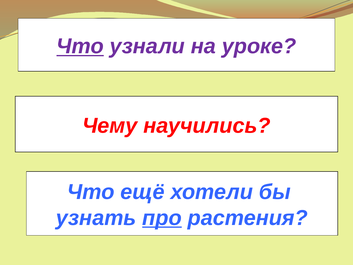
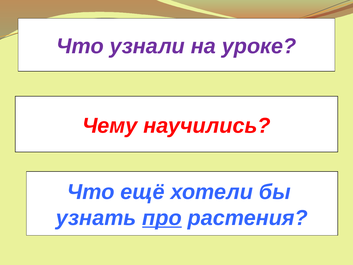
Что at (80, 46) underline: present -> none
